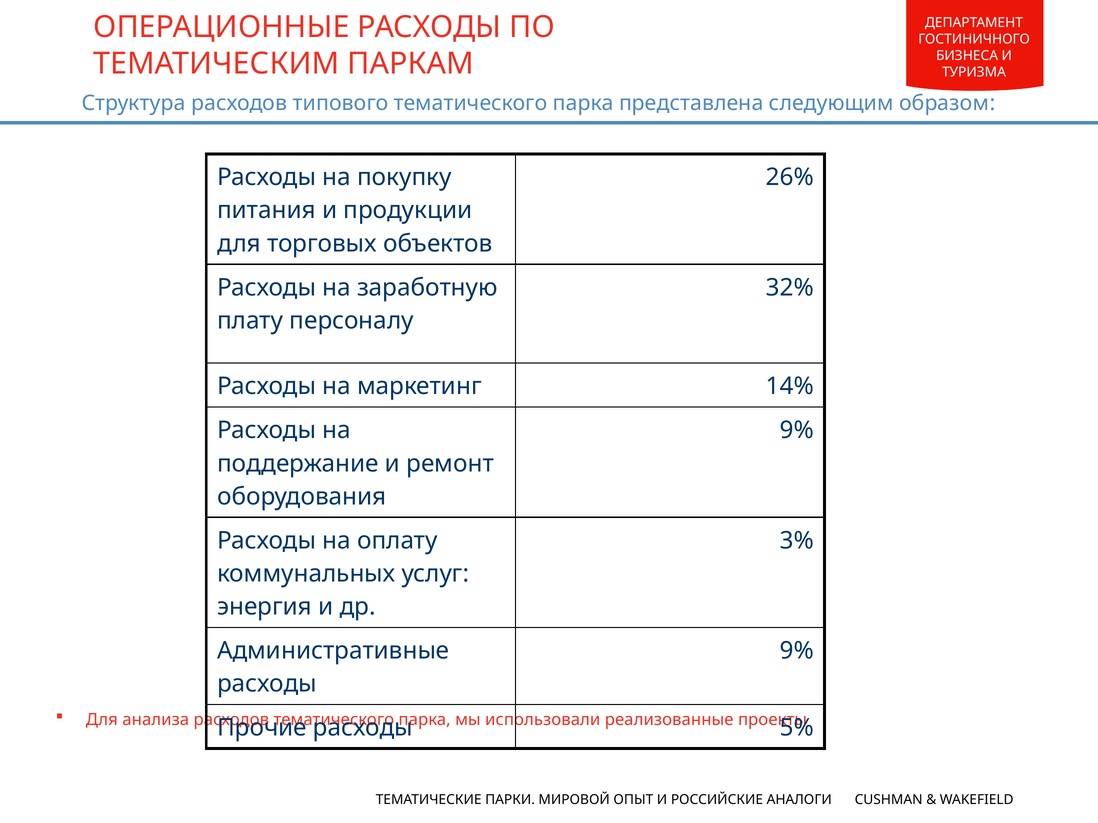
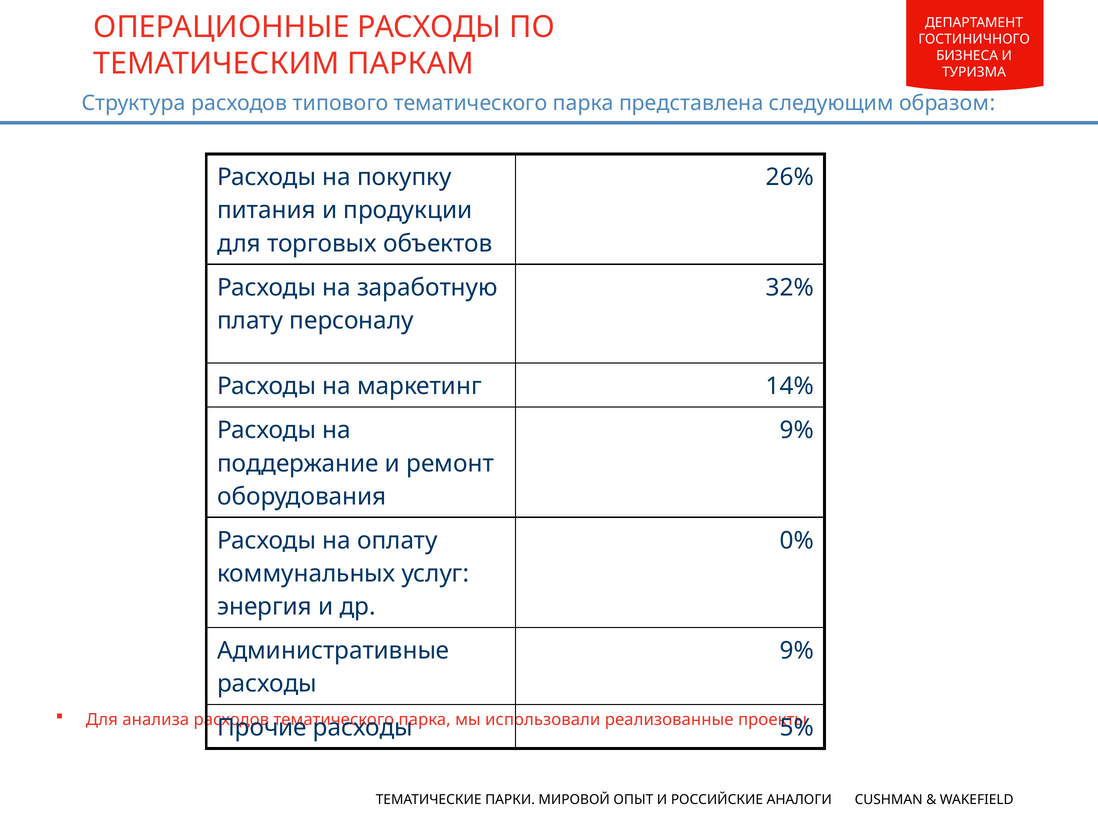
3%: 3% -> 0%
